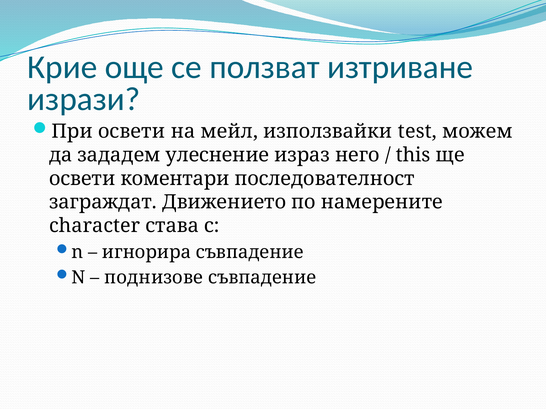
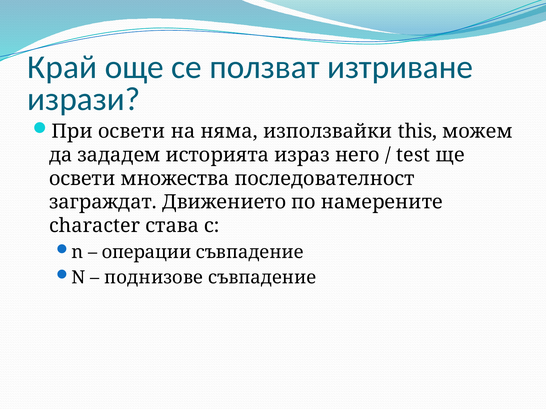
Крие: Крие -> Край
мейл: мейл -> няма
test: test -> this
улеснение: улеснение -> историята
this: this -> test
коментари: коментари -> множества
игнорира: игнорира -> операции
